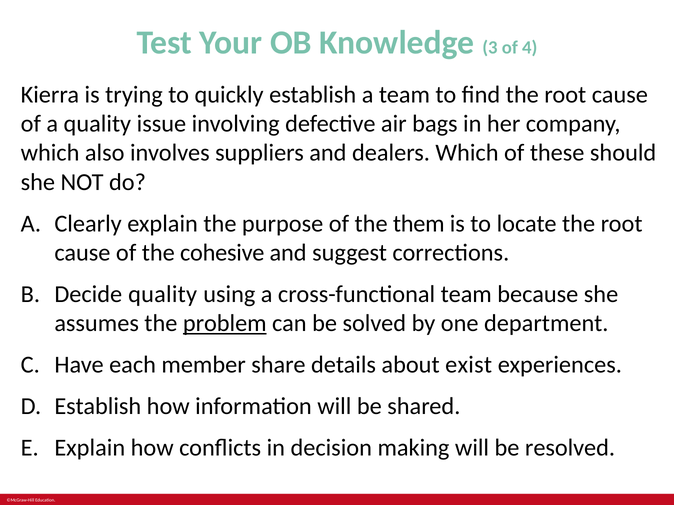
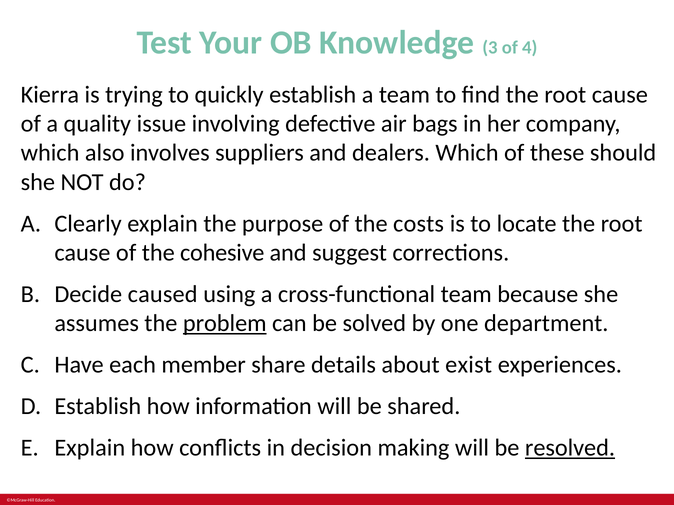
them: them -> costs
Decide quality: quality -> caused
resolved underline: none -> present
